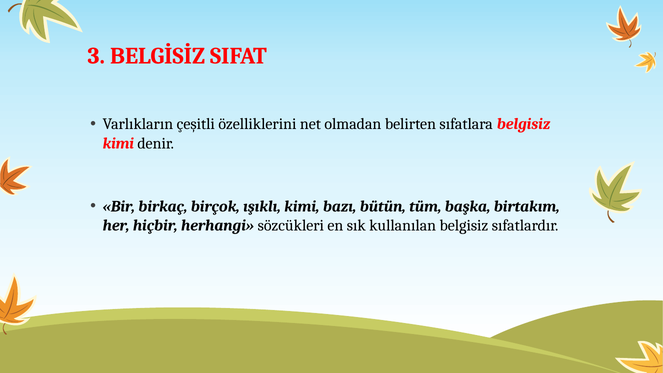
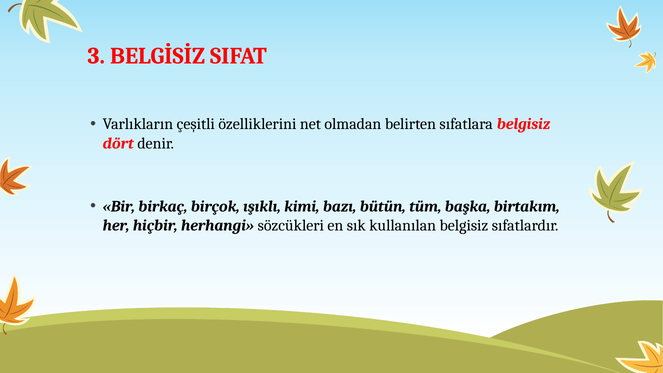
kimi at (118, 143): kimi -> dört
